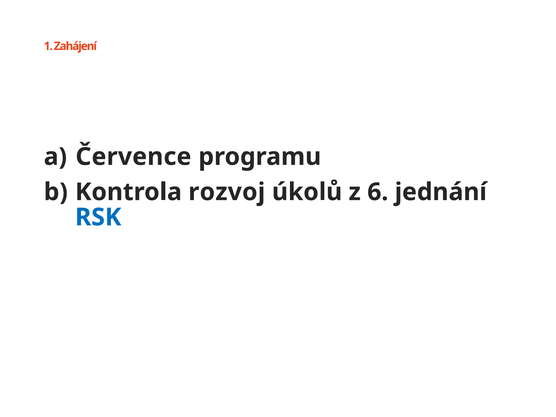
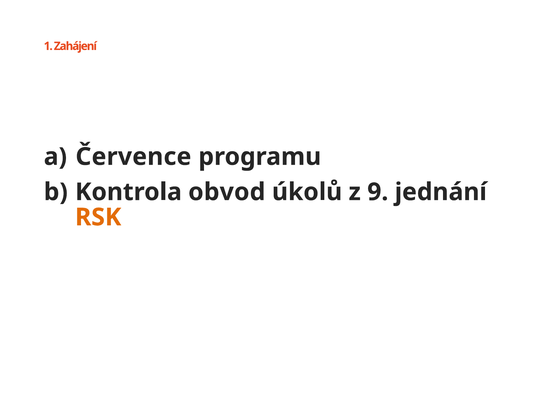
rozvoj: rozvoj -> obvod
6: 6 -> 9
RSK colour: blue -> orange
